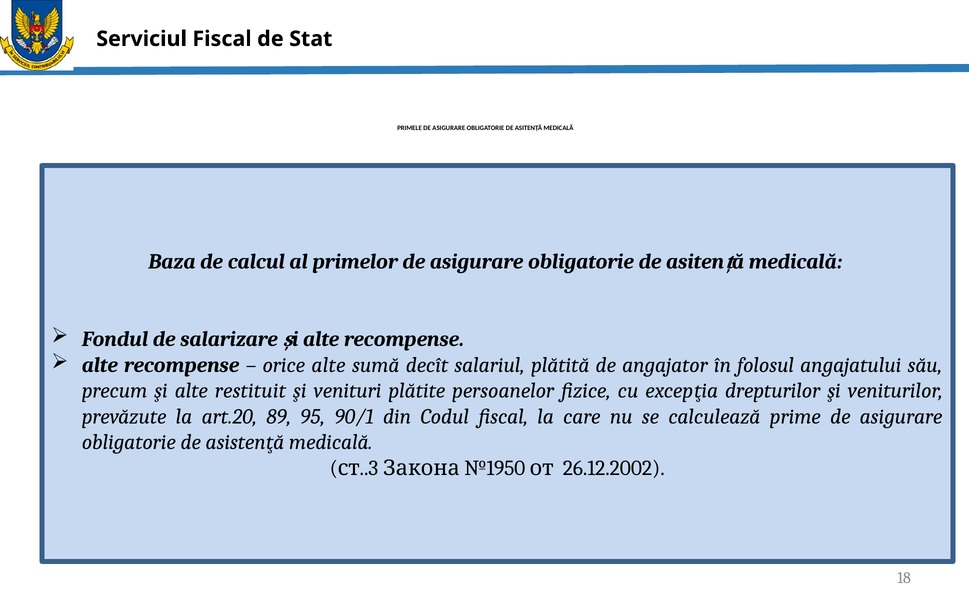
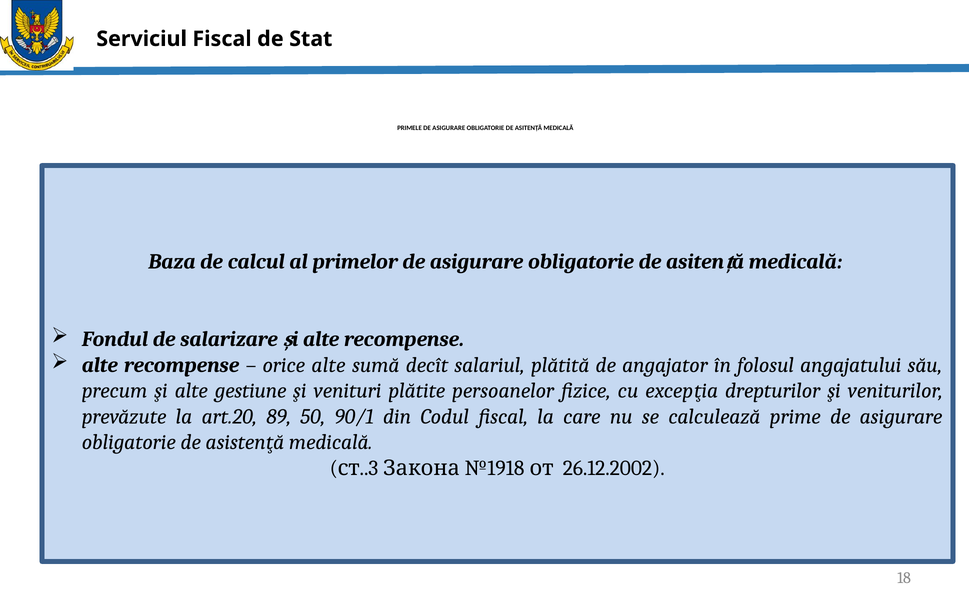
restituit: restituit -> gestiune
95: 95 -> 50
№1950: №1950 -> №1918
